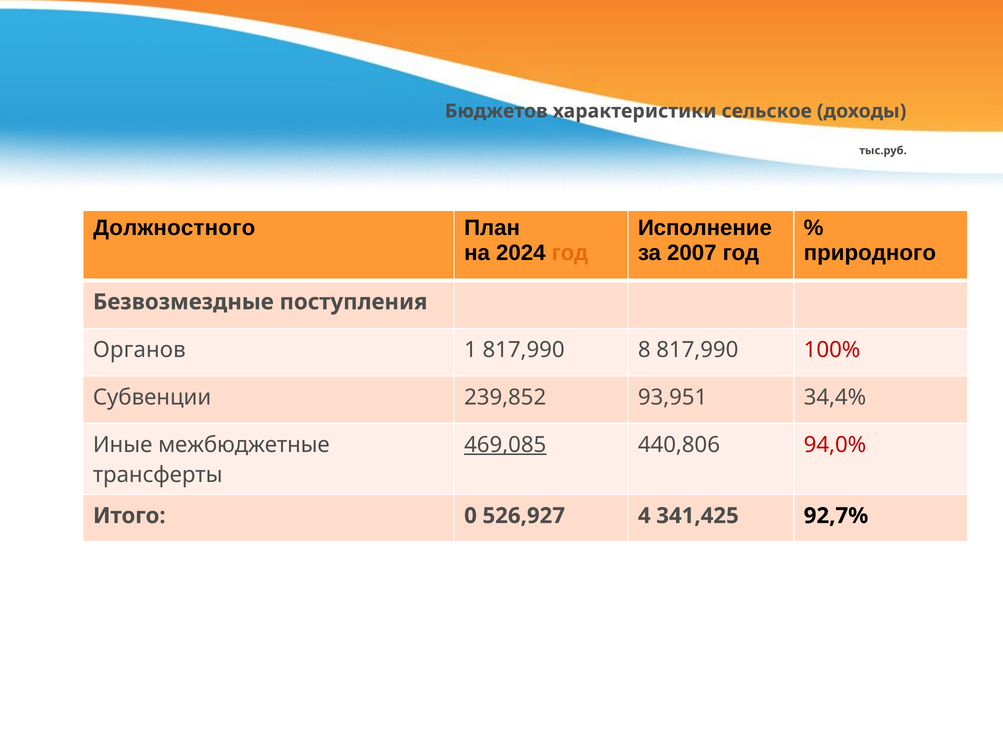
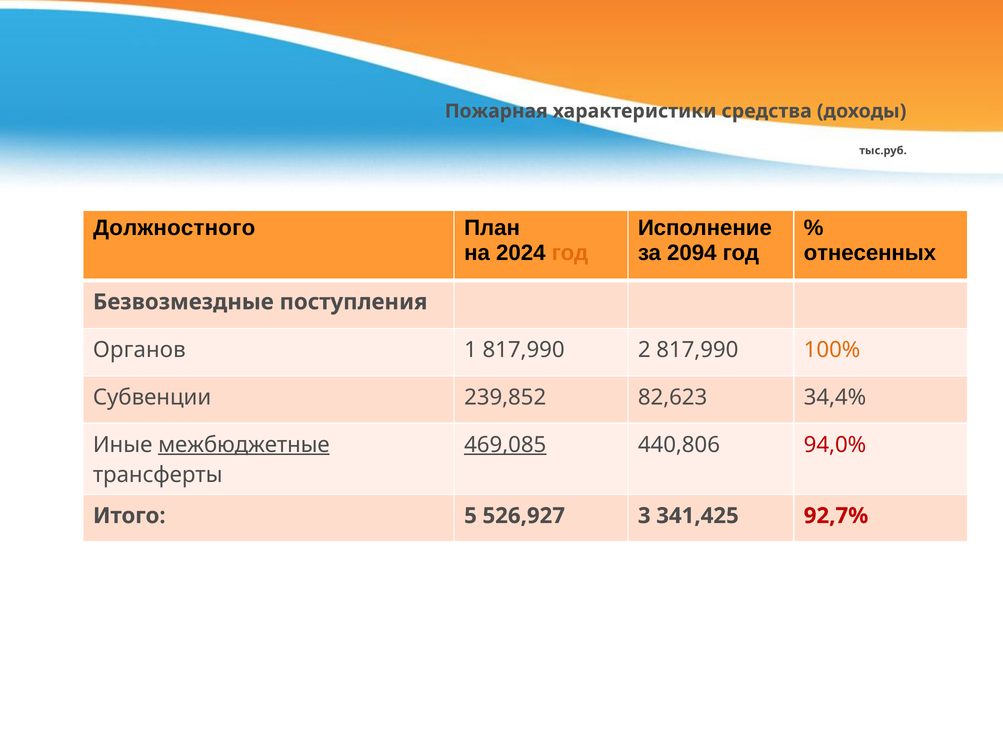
Бюджетов: Бюджетов -> Пожарная
сельское: сельское -> средства
2007: 2007 -> 2094
природного: природного -> отнесенных
8: 8 -> 2
100% colour: red -> orange
93,951: 93,951 -> 82,623
межбюджетные underline: none -> present
0: 0 -> 5
4: 4 -> 3
92,7% colour: black -> red
